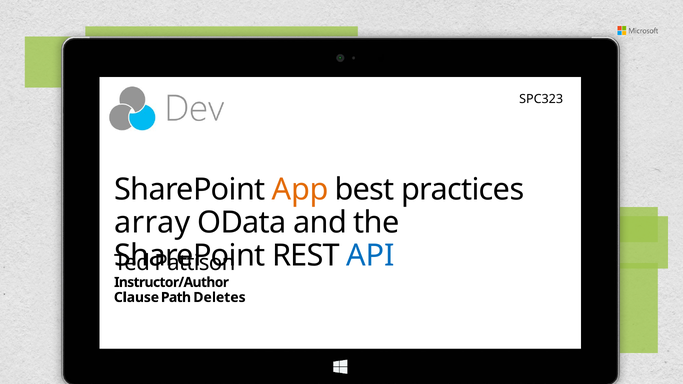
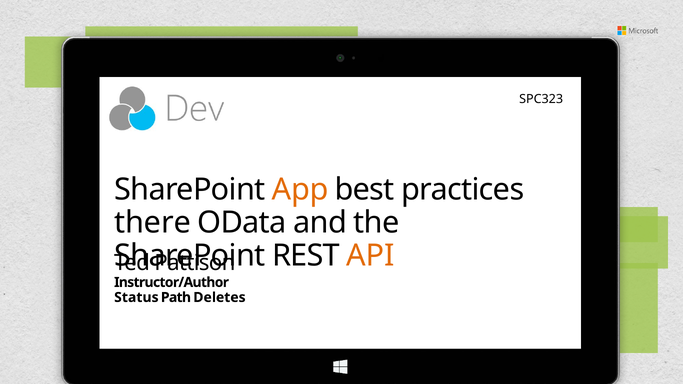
array: array -> there
API colour: blue -> orange
Clause: Clause -> Status
